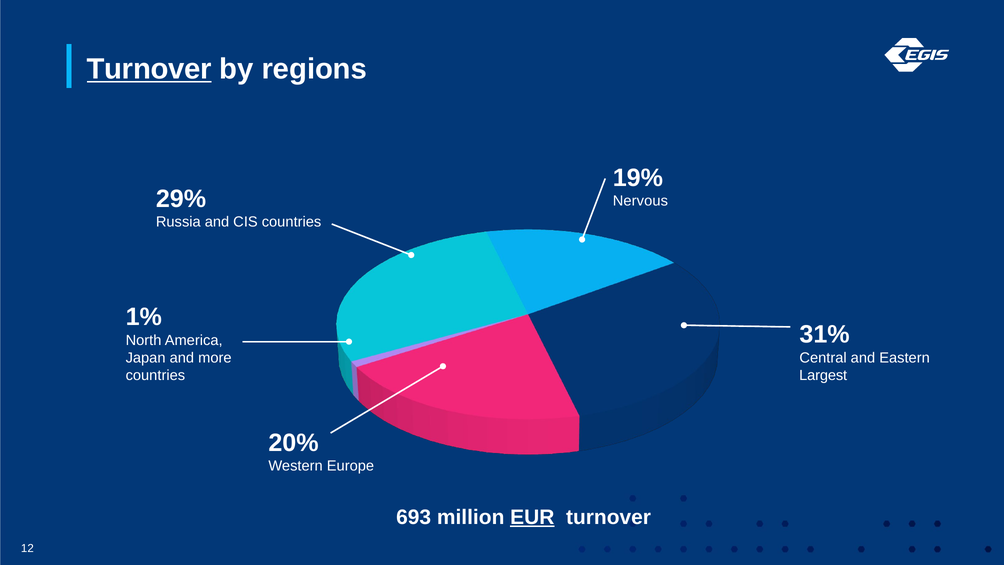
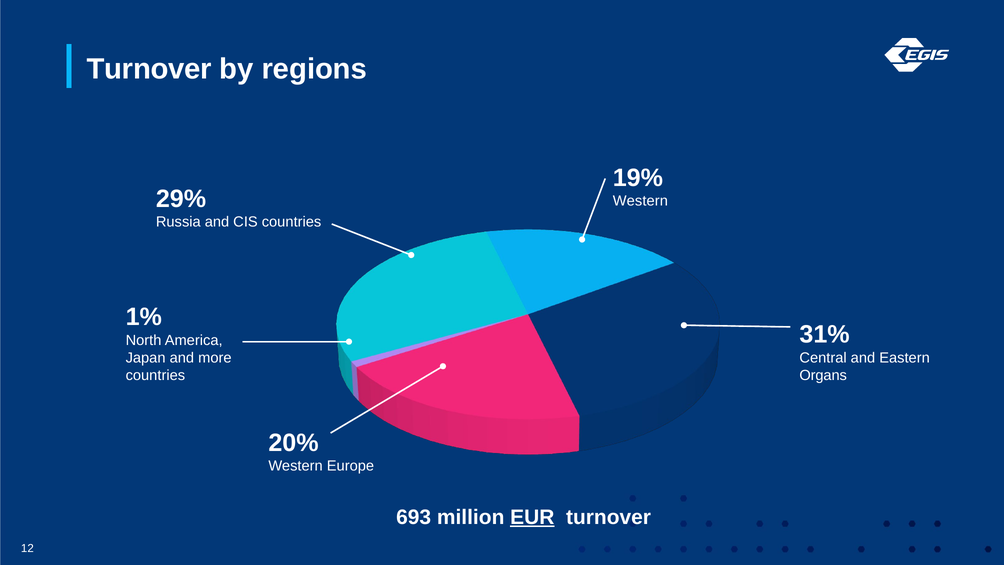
Turnover at (149, 69) underline: present -> none
Nervous at (640, 201): Nervous -> Western
Largest: Largest -> Organs
